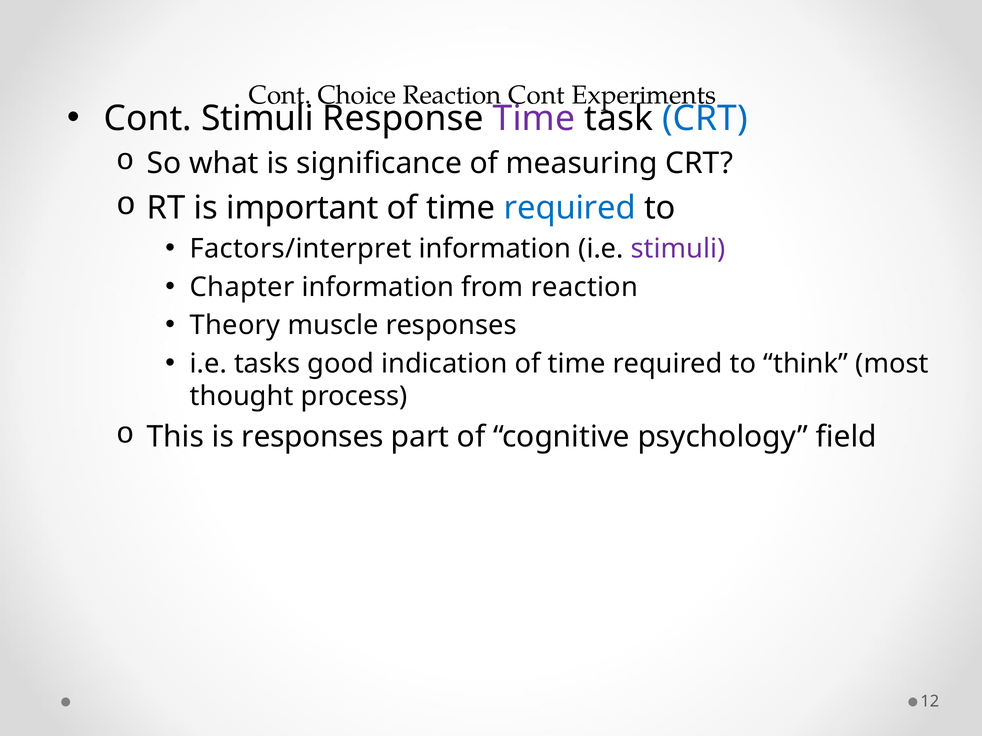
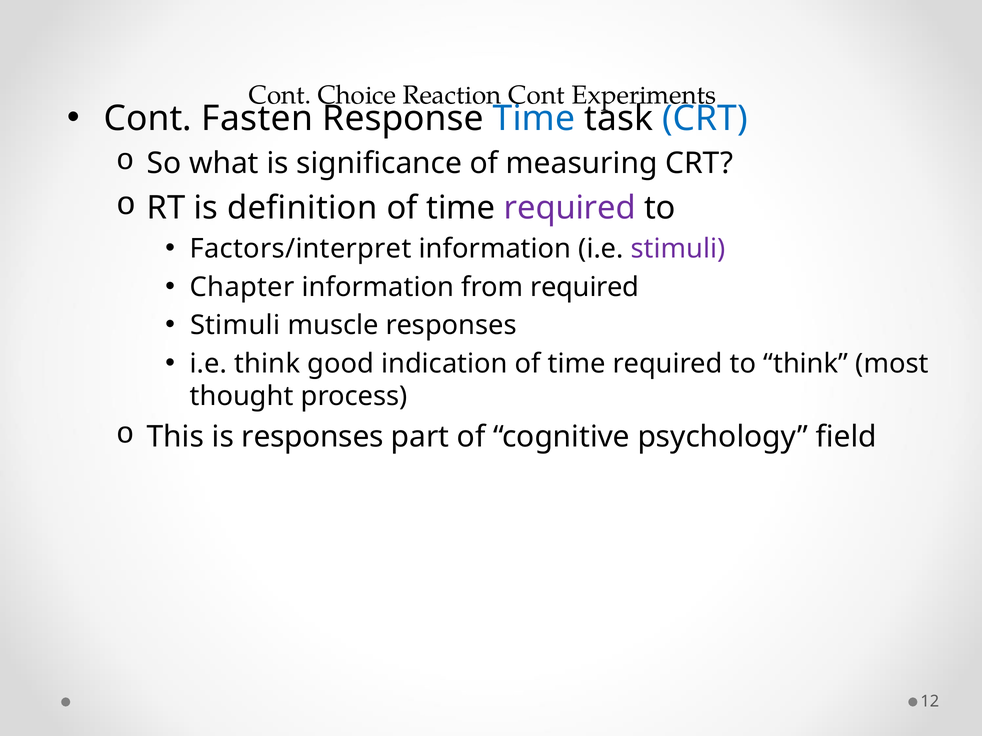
Cont Stimuli: Stimuli -> Fasten
Time at (534, 119) colour: purple -> blue
important: important -> definition
required at (570, 208) colour: blue -> purple
from reaction: reaction -> required
Theory at (235, 326): Theory -> Stimuli
i.e tasks: tasks -> think
